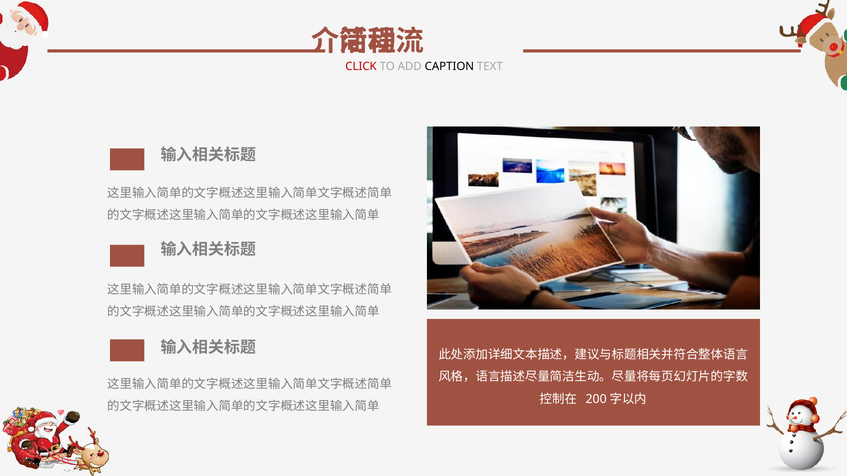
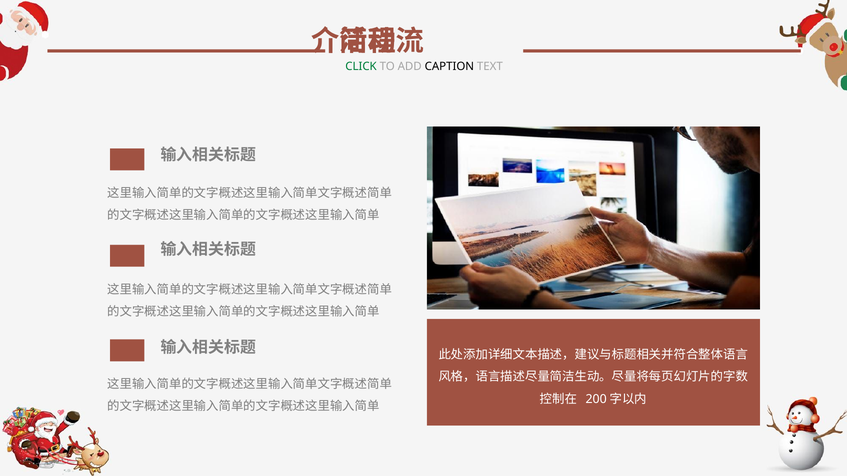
CLICK colour: red -> green
